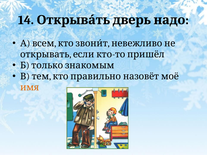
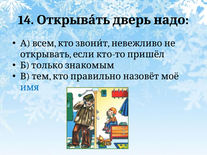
имя colour: orange -> blue
